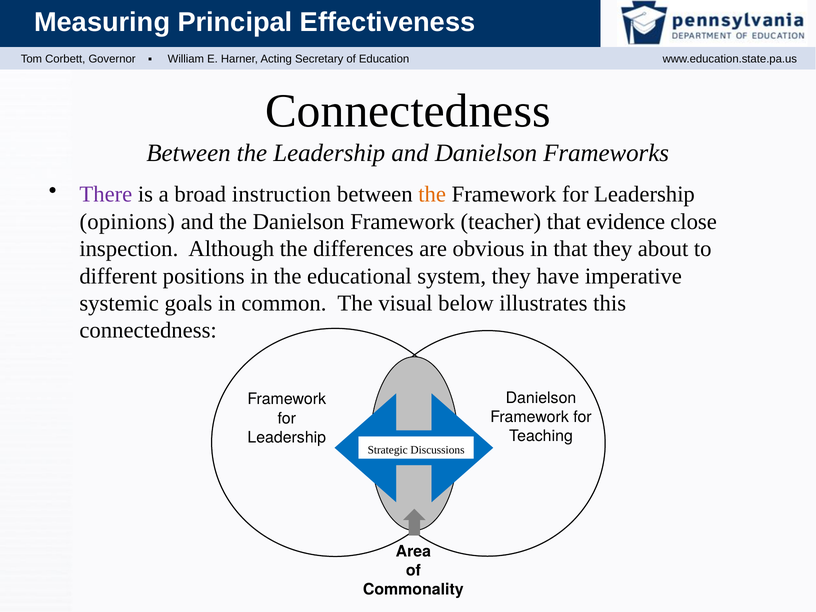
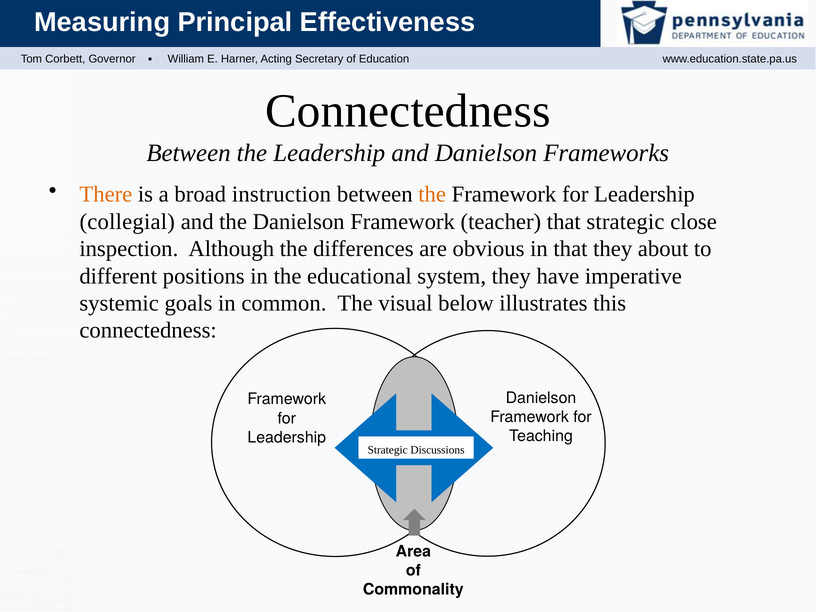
There colour: purple -> orange
opinions: opinions -> collegial
that evidence: evidence -> strategic
